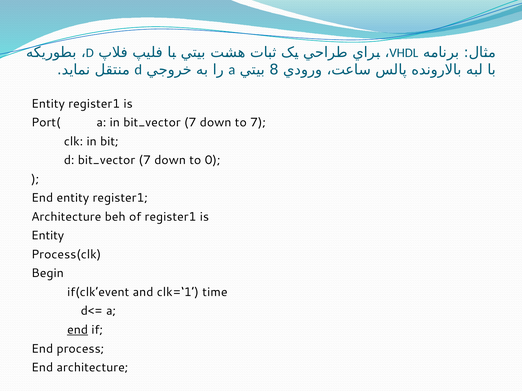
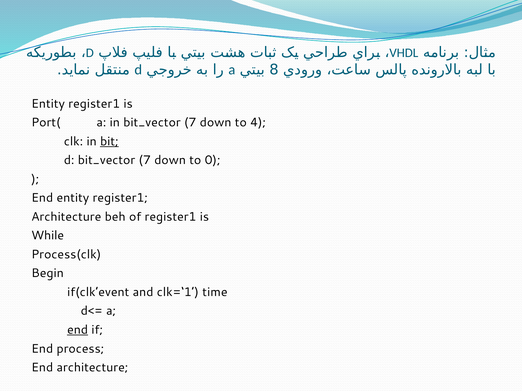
to 7: 7 -> 4
bit underline: none -> present
Entity at (48, 236): Entity -> While
